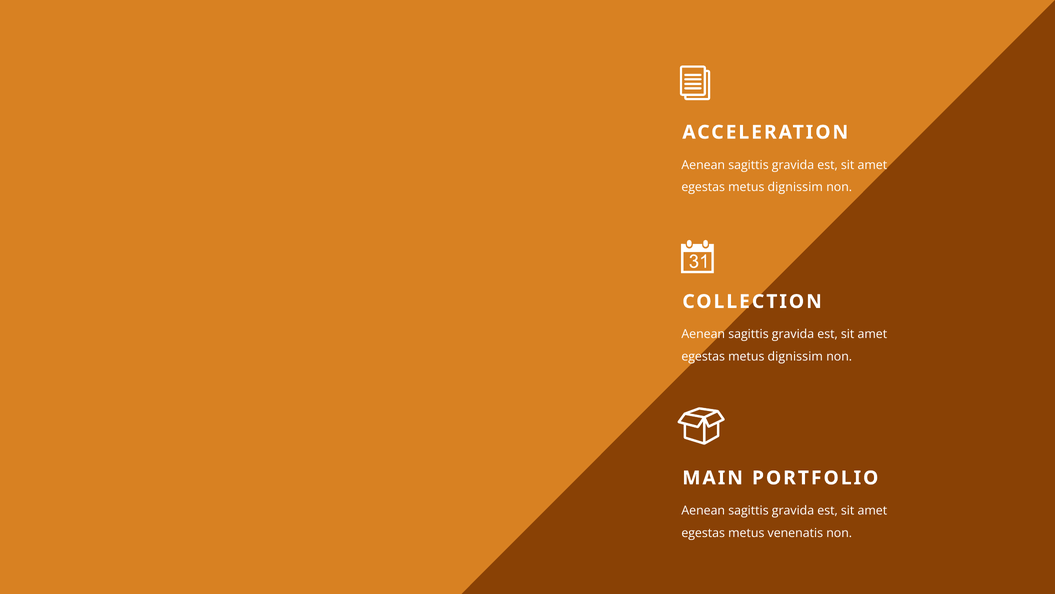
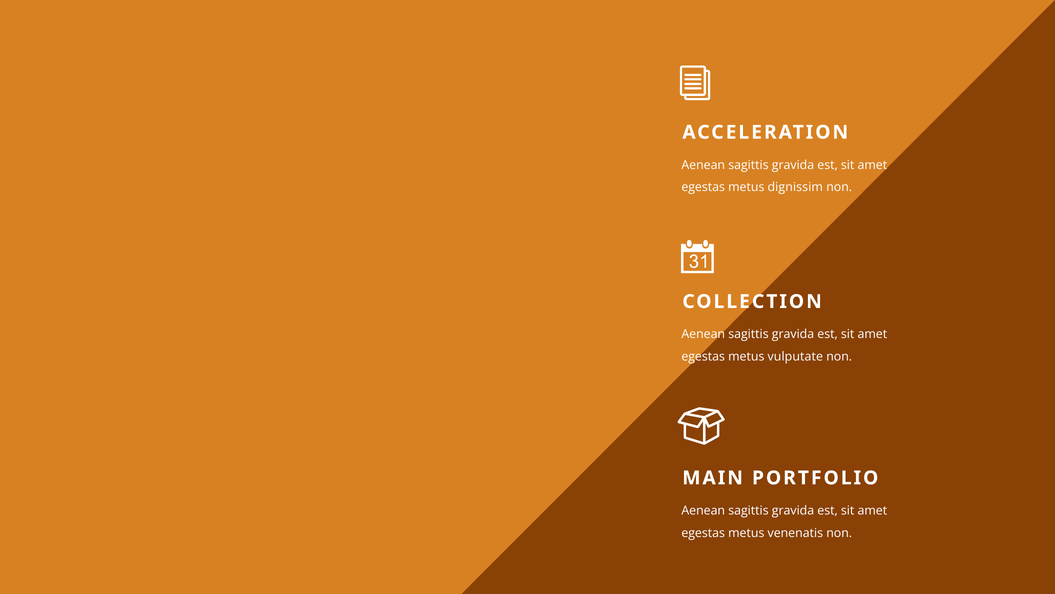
dignissim at (795, 356): dignissim -> vulputate
